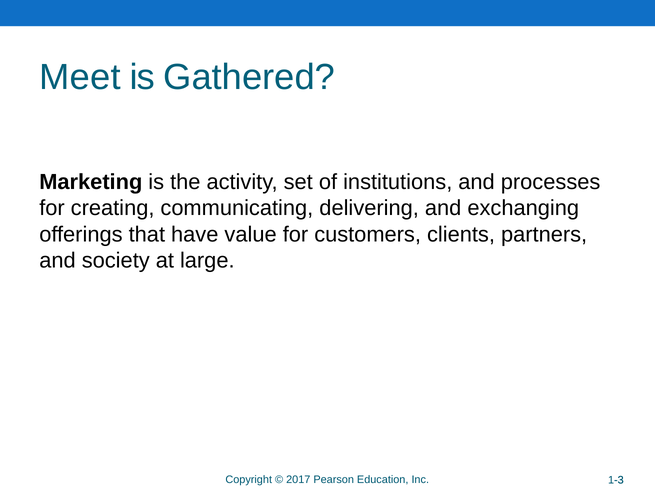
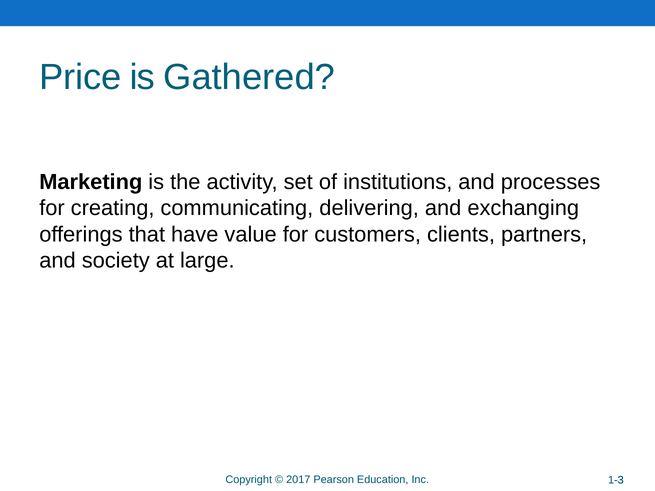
Meet: Meet -> Price
